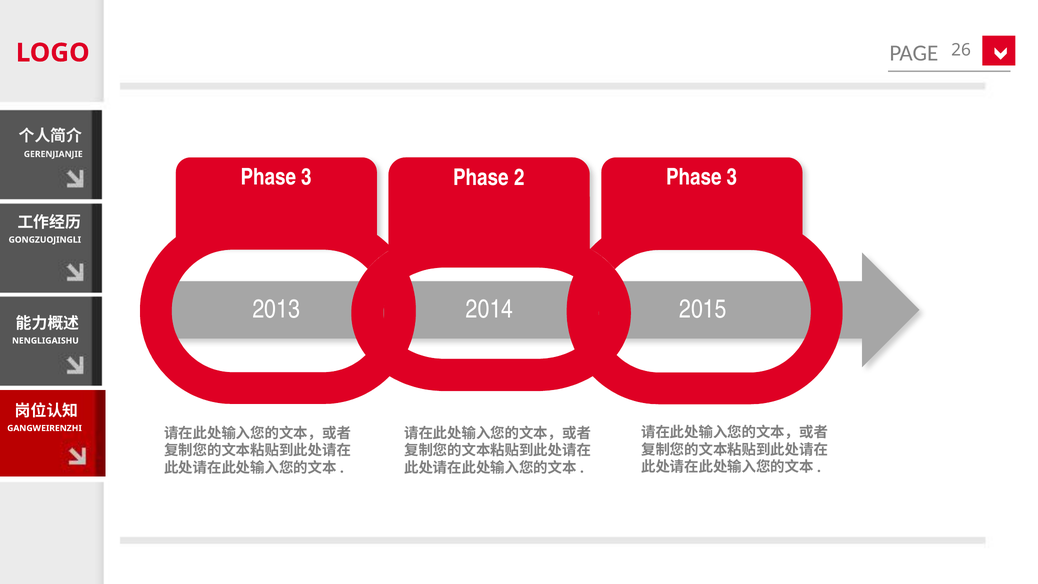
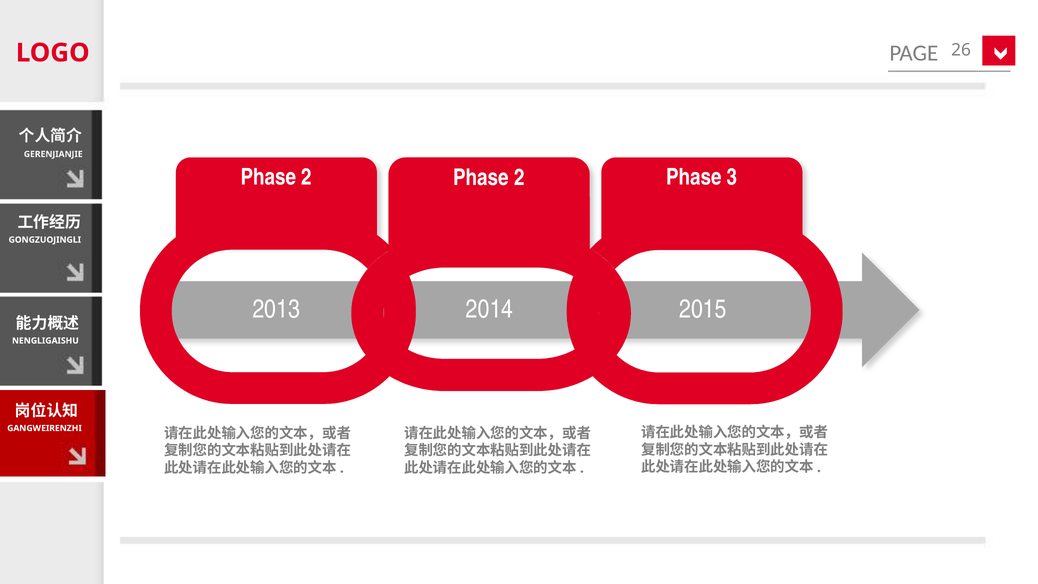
3 at (307, 177): 3 -> 2
